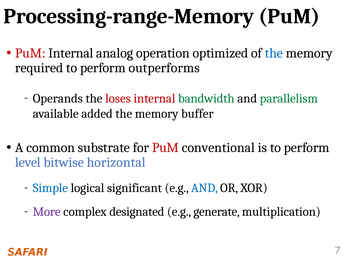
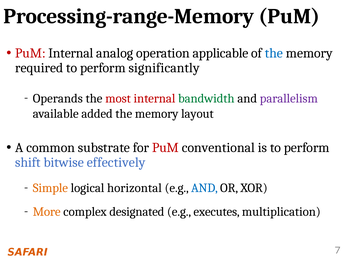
optimized: optimized -> applicable
outperforms: outperforms -> significantly
loses: loses -> most
parallelism colour: green -> purple
buffer: buffer -> layout
level: level -> shift
horizontal: horizontal -> effectively
Simple colour: blue -> orange
significant: significant -> horizontal
More colour: purple -> orange
generate: generate -> executes
